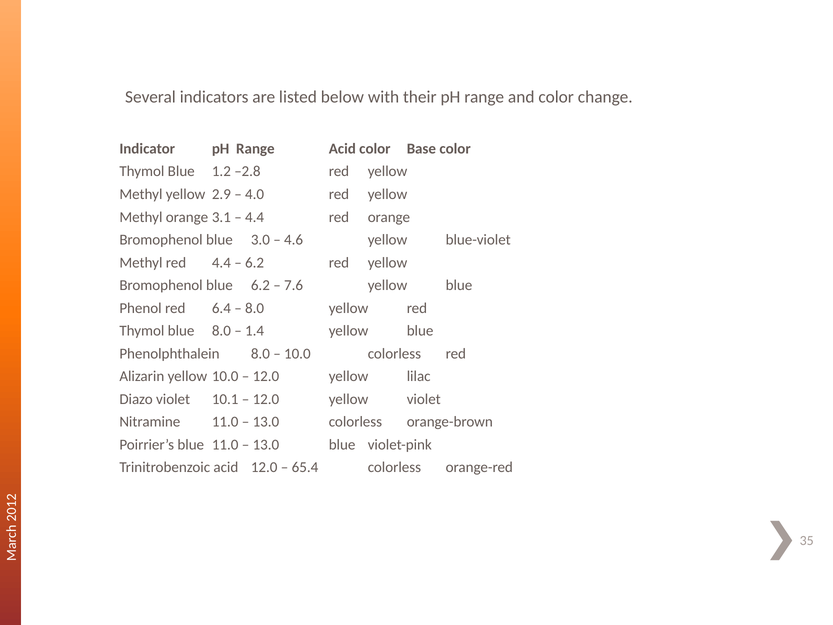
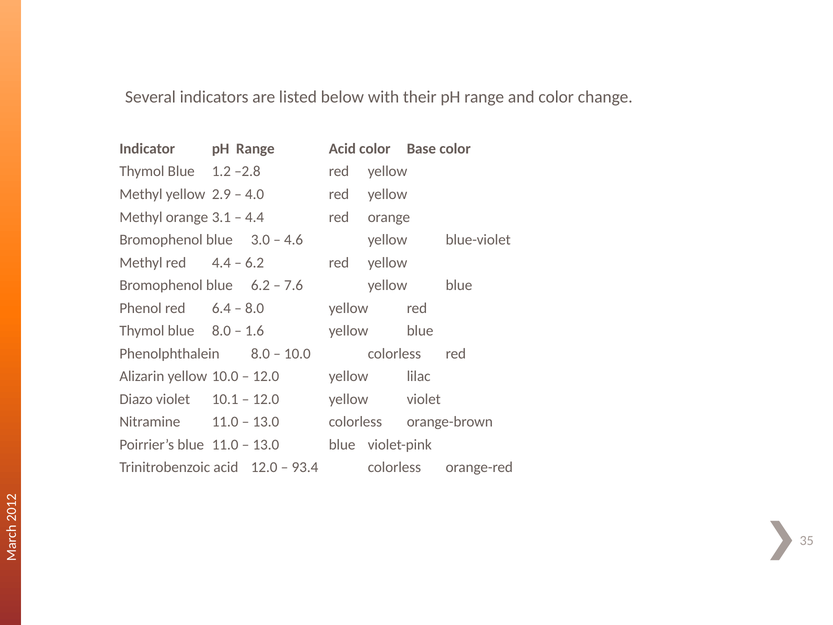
1.4: 1.4 -> 1.6
65.4: 65.4 -> 93.4
